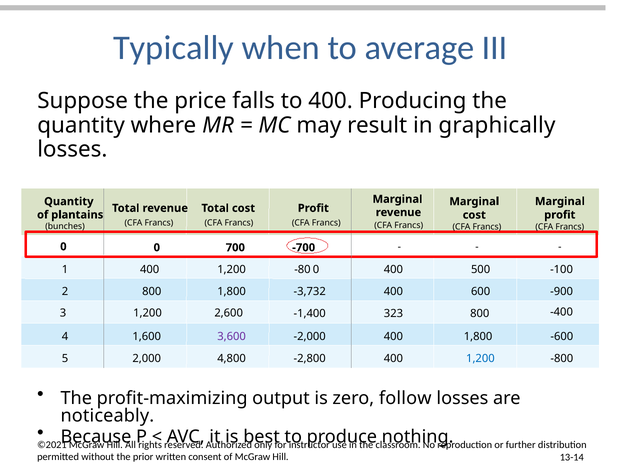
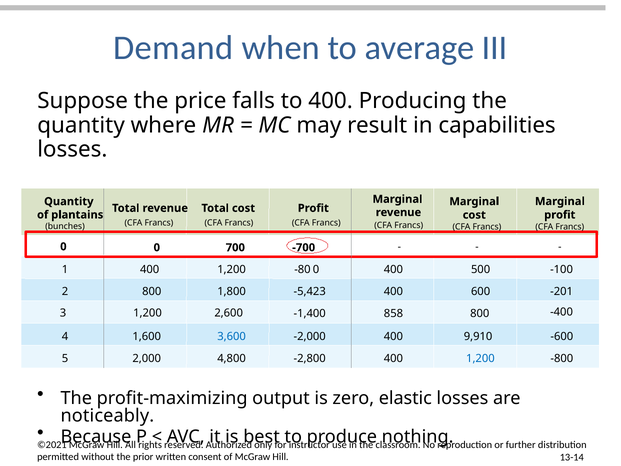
Typically: Typically -> Demand
graphically: graphically -> capabilities
-3,732: -3,732 -> -5,423
-900: -900 -> -201
323: 323 -> 858
3,600 colour: purple -> blue
400 1,800: 1,800 -> 9,910
follow: follow -> elastic
